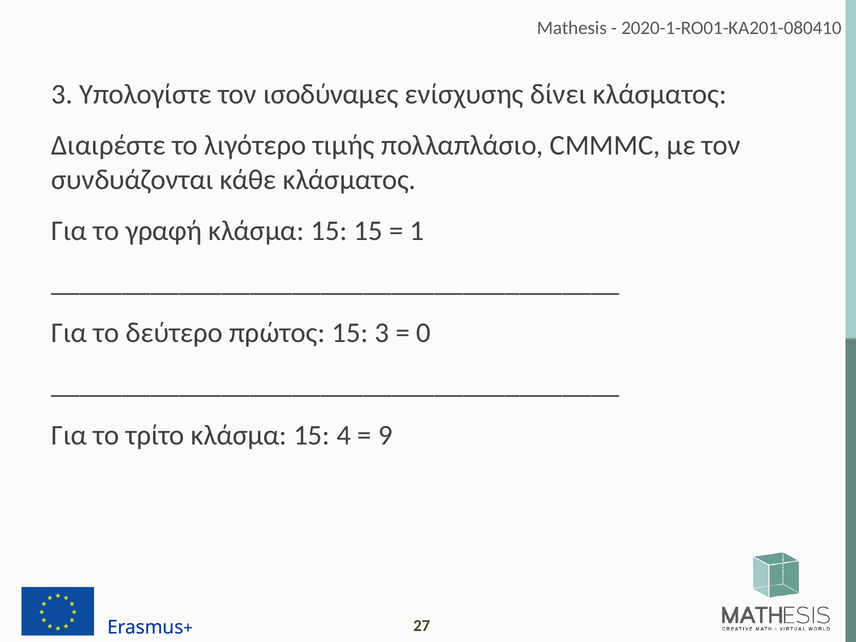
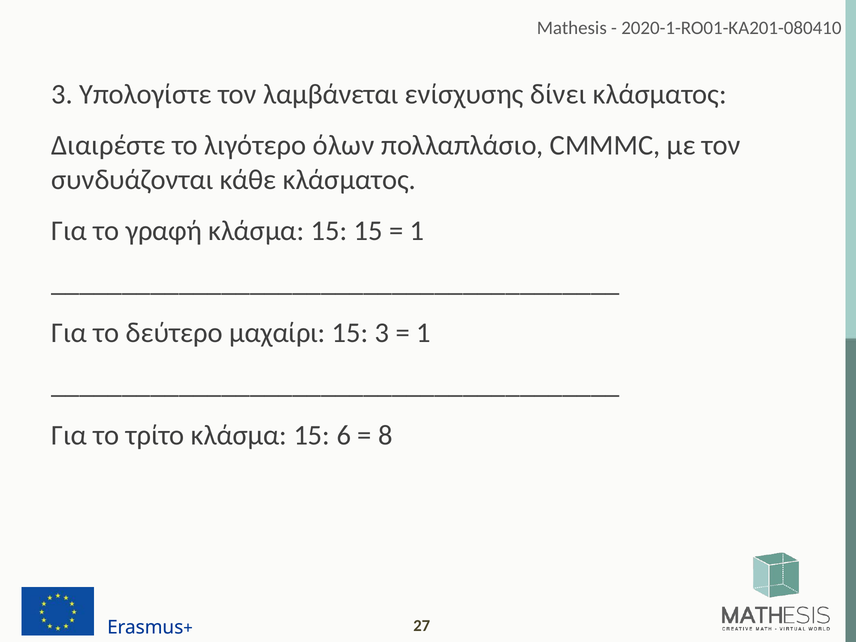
ισοδύναμες: ισοδύναμες -> λαμβάνεται
τιμής: τιμής -> όλων
πρώτος: πρώτος -> μαχαίρι
0 at (424, 333): 0 -> 1
4: 4 -> 6
9: 9 -> 8
